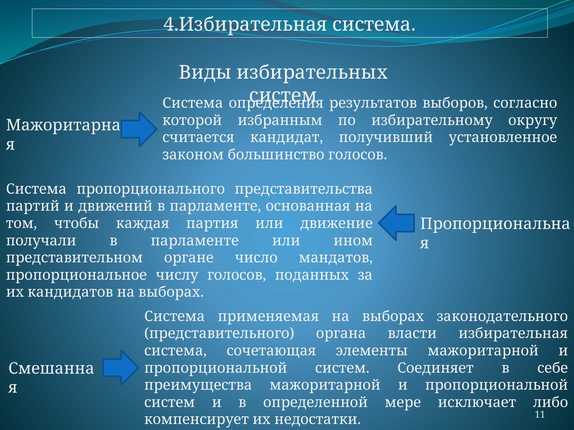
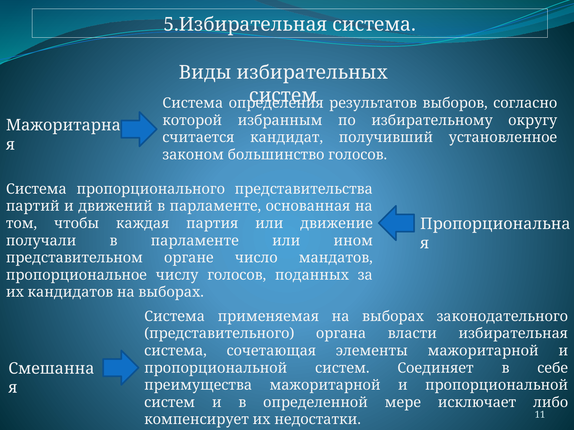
4.Избирательная: 4.Избирательная -> 5.Избирательная
